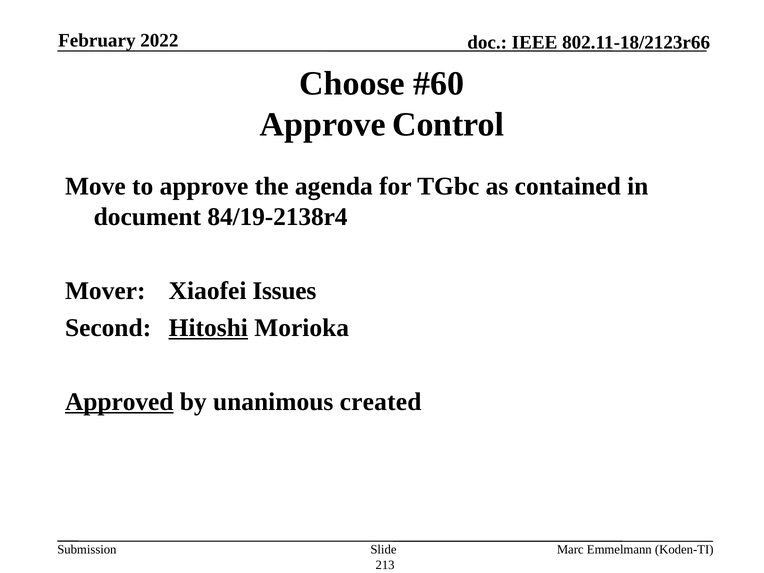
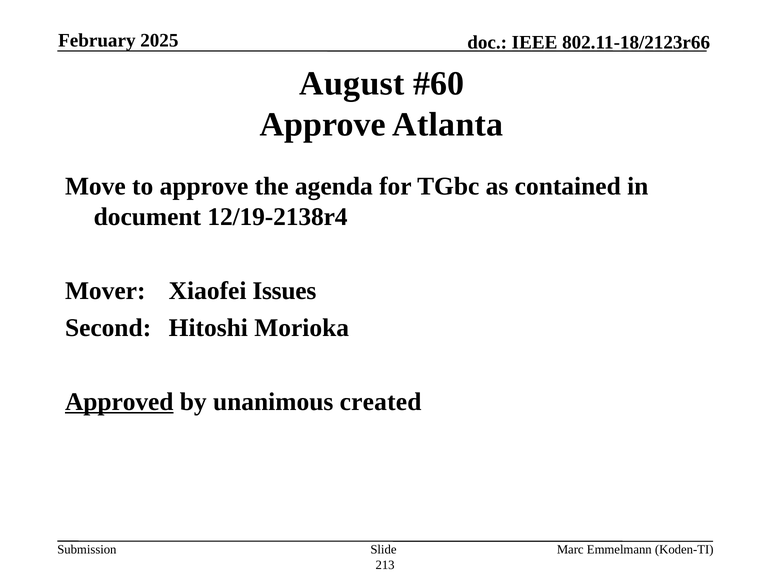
2022: 2022 -> 2025
Choose: Choose -> August
Control: Control -> Atlanta
84/19-2138r4: 84/19-2138r4 -> 12/19-2138r4
Hitoshi underline: present -> none
